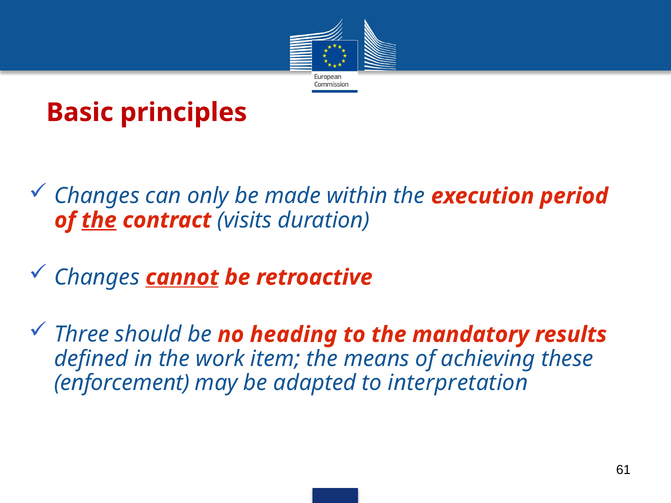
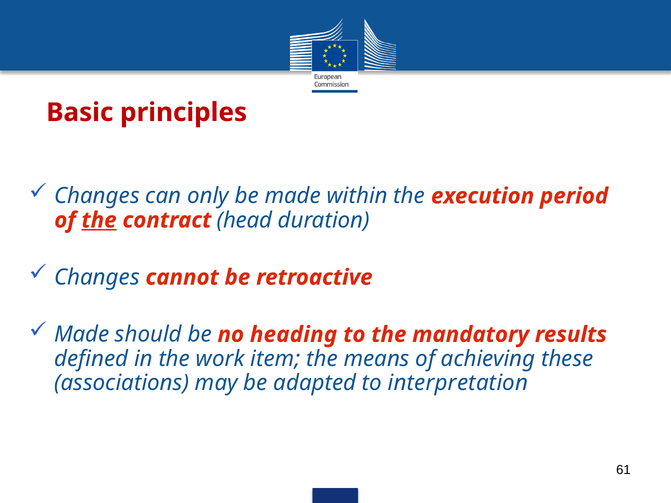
visits: visits -> head
cannot underline: present -> none
Three at (82, 335): Three -> Made
enforcement: enforcement -> associations
